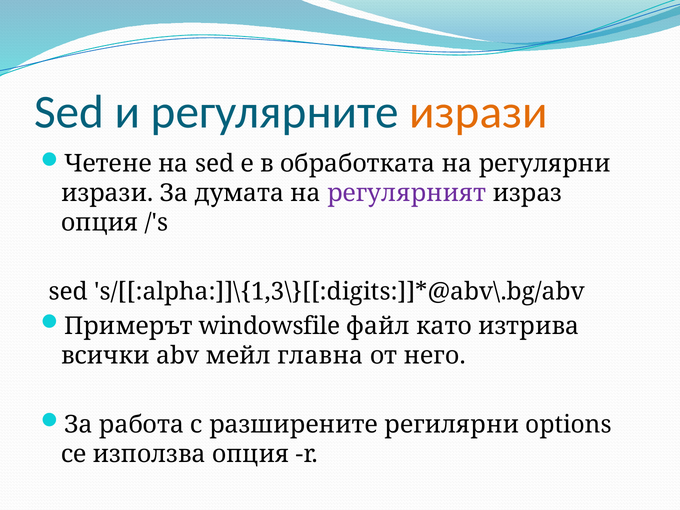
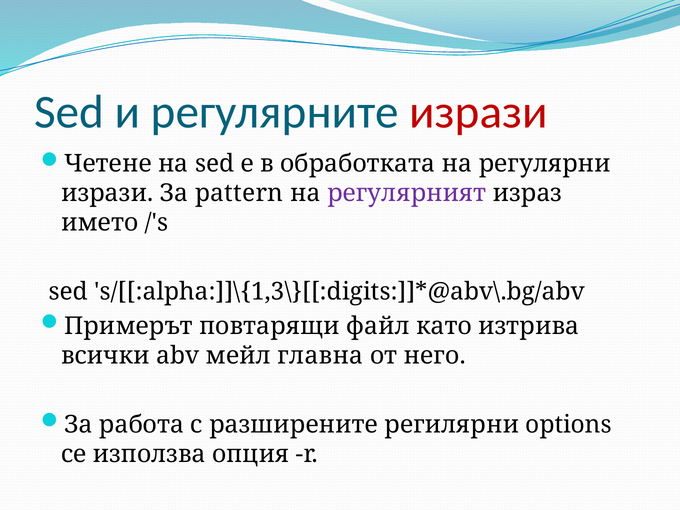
изрази at (479, 112) colour: orange -> red
думата: думата -> pattern
опция at (100, 223): опция -> името
windowsfile: windowsfile -> повтарящи
